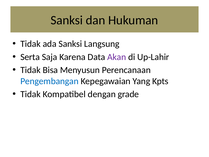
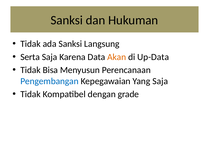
Akan colour: purple -> orange
Up-Lahir: Up-Lahir -> Up-Data
Yang Kpts: Kpts -> Saja
